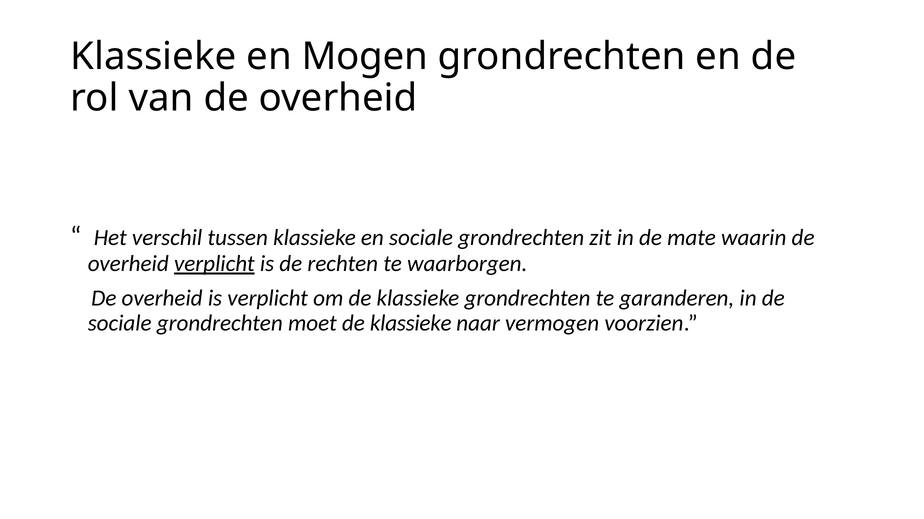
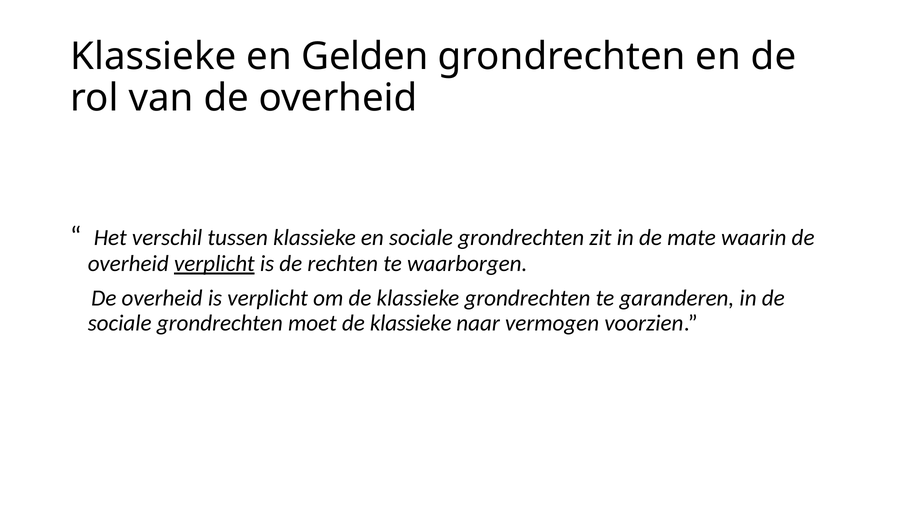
Mogen: Mogen -> Gelden
